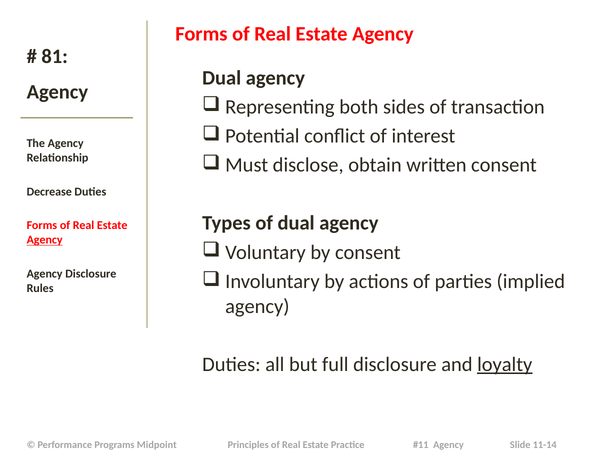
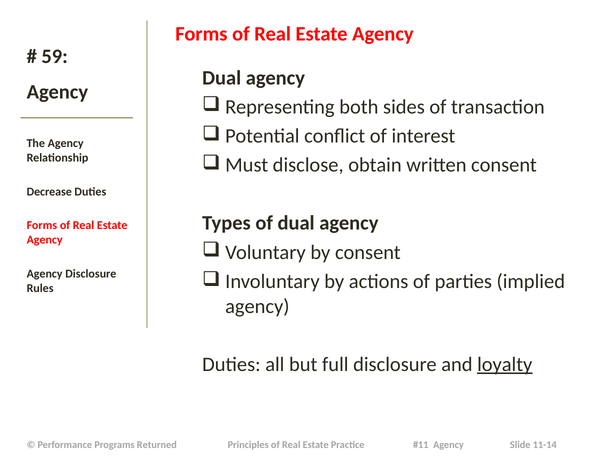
81: 81 -> 59
Agency at (45, 240) underline: present -> none
Midpoint: Midpoint -> Returned
